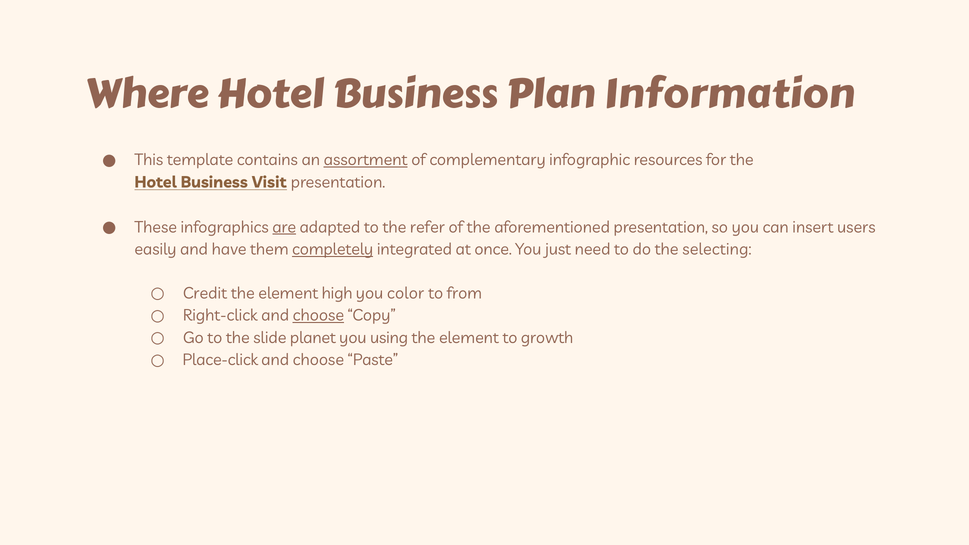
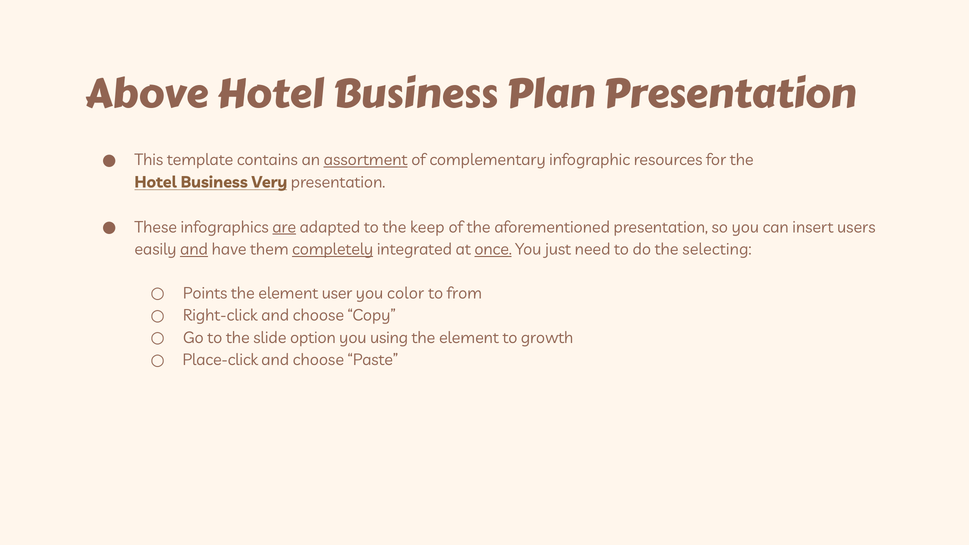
Where: Where -> Above
Plan Information: Information -> Presentation
Visit: Visit -> Very
refer: refer -> keep
and at (194, 250) underline: none -> present
once underline: none -> present
Credit: Credit -> Points
high: high -> user
choose at (318, 316) underline: present -> none
planet: planet -> option
